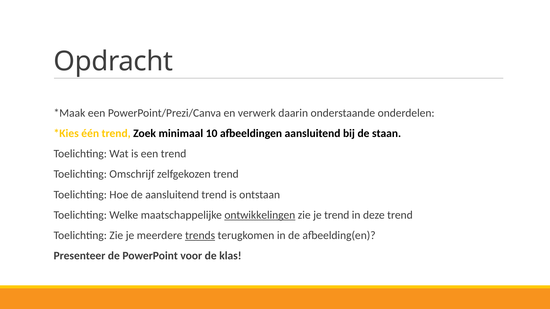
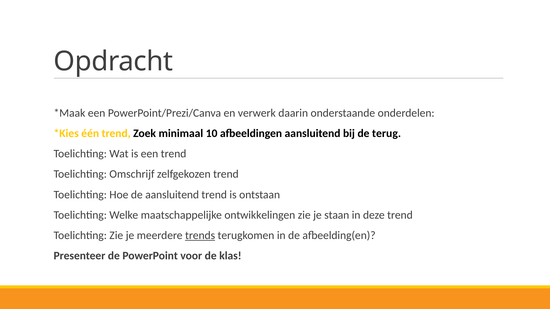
staan: staan -> terug
ontwikkelingen underline: present -> none
je trend: trend -> staan
